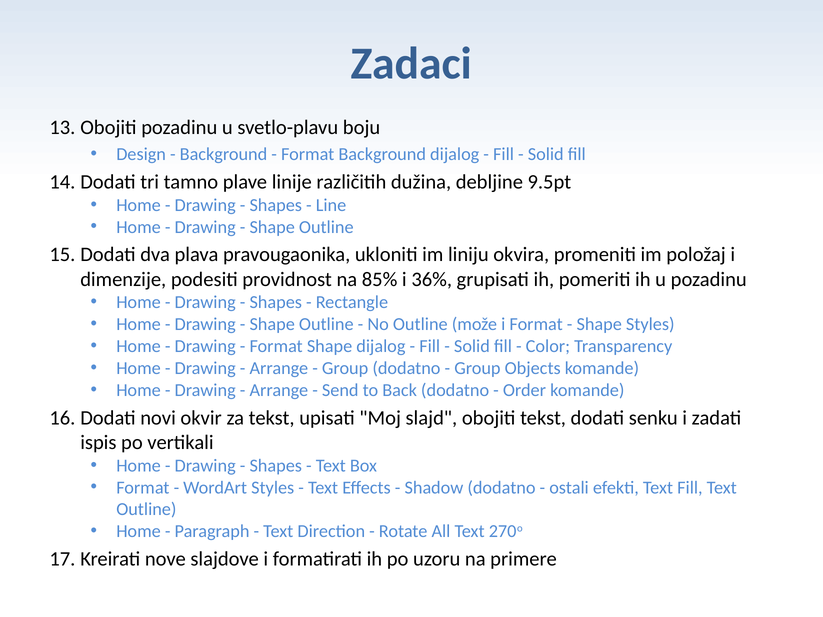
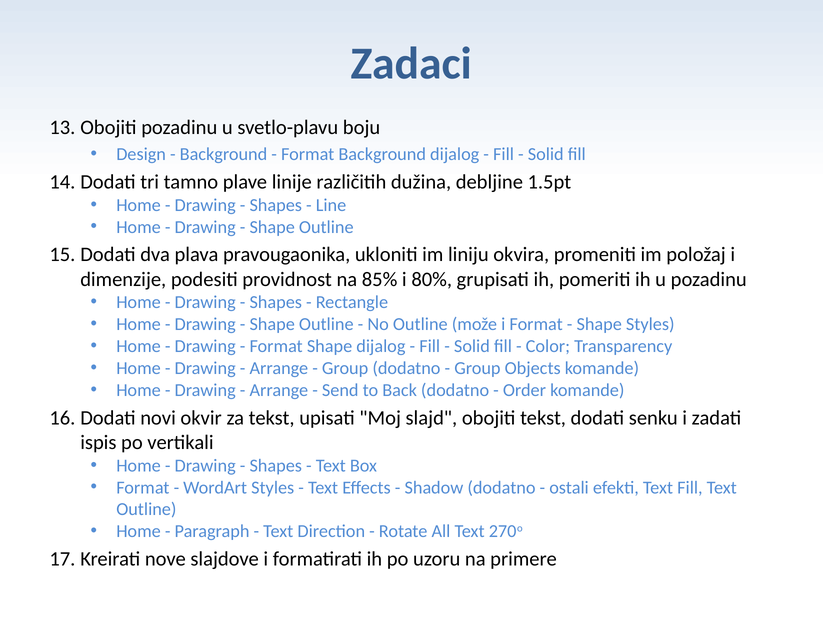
9.5pt: 9.5pt -> 1.5pt
36%: 36% -> 80%
